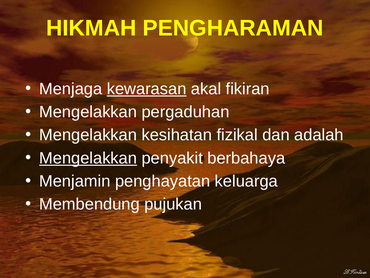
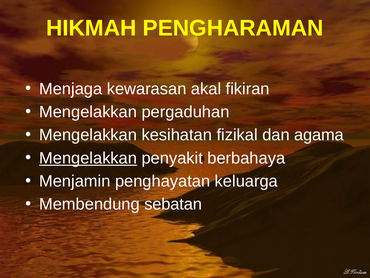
kewarasan underline: present -> none
adalah: adalah -> agama
pujukan: pujukan -> sebatan
